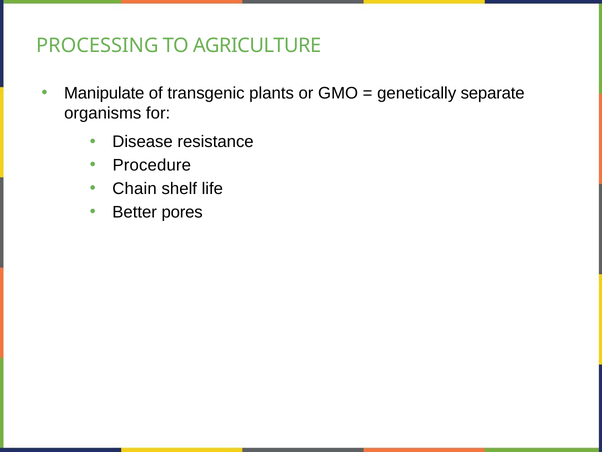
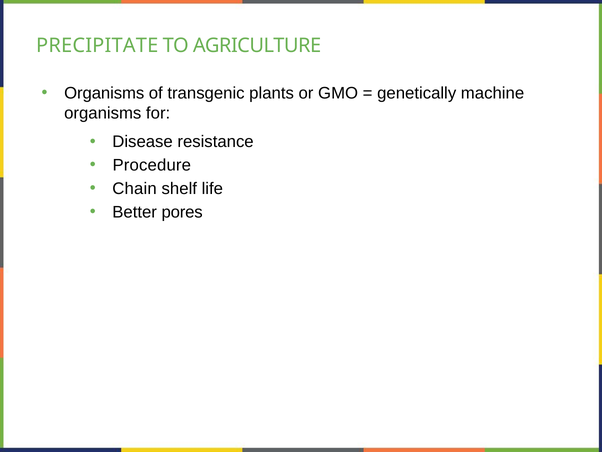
PROCESSING: PROCESSING -> PRECIPITATE
Manipulate at (104, 93): Manipulate -> Organisms
separate: separate -> machine
